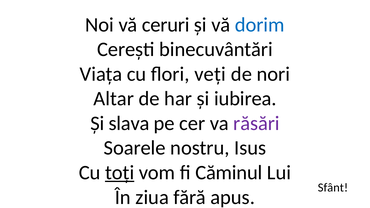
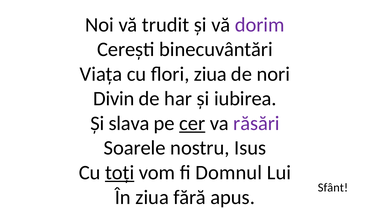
ceruri: ceruri -> trudit
dorim colour: blue -> purple
flori veți: veți -> ziua
Altar: Altar -> Divin
cer underline: none -> present
Căminul: Căminul -> Domnul
